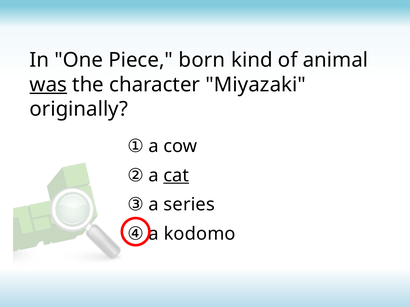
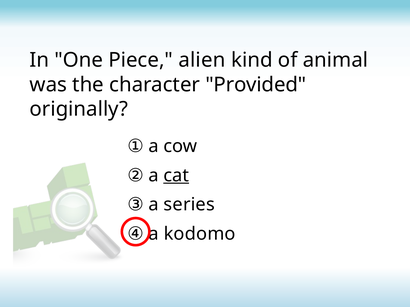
born: born -> alien
was underline: present -> none
Miyazaki: Miyazaki -> Provided
